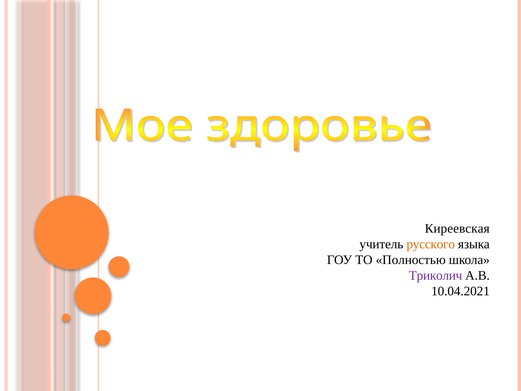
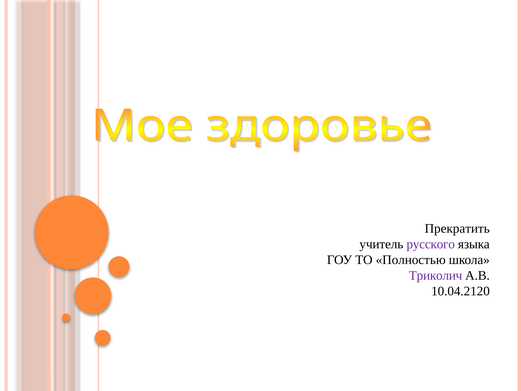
Киреевская: Киреевская -> Прекратить
русского colour: orange -> purple
10.04.2021: 10.04.2021 -> 10.04.2120
